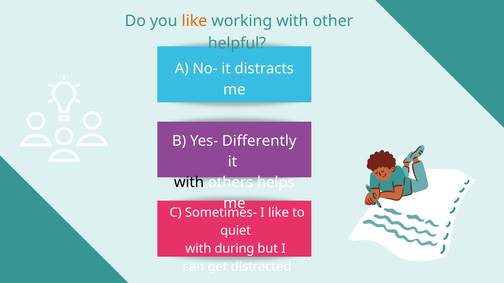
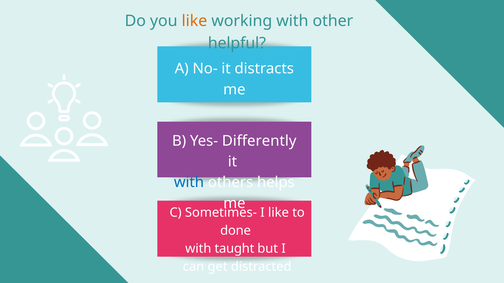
with at (189, 183) colour: black -> blue
quiet: quiet -> done
during: during -> taught
